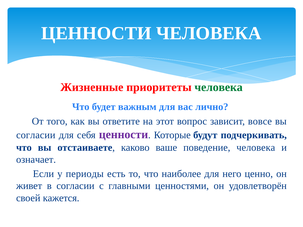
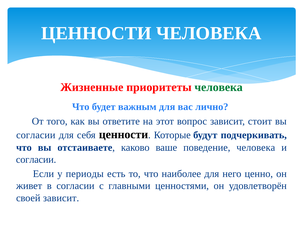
вовсе: вовсе -> стоит
ценности at (124, 135) colour: purple -> black
означает at (36, 160): означает -> согласии
своей кажется: кажется -> зависит
